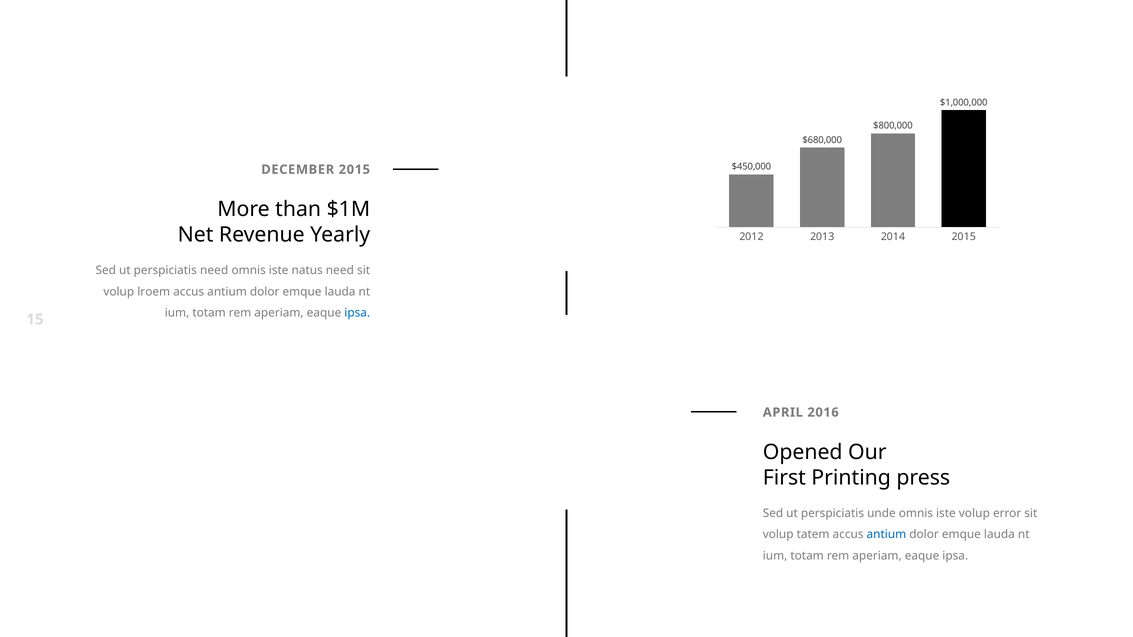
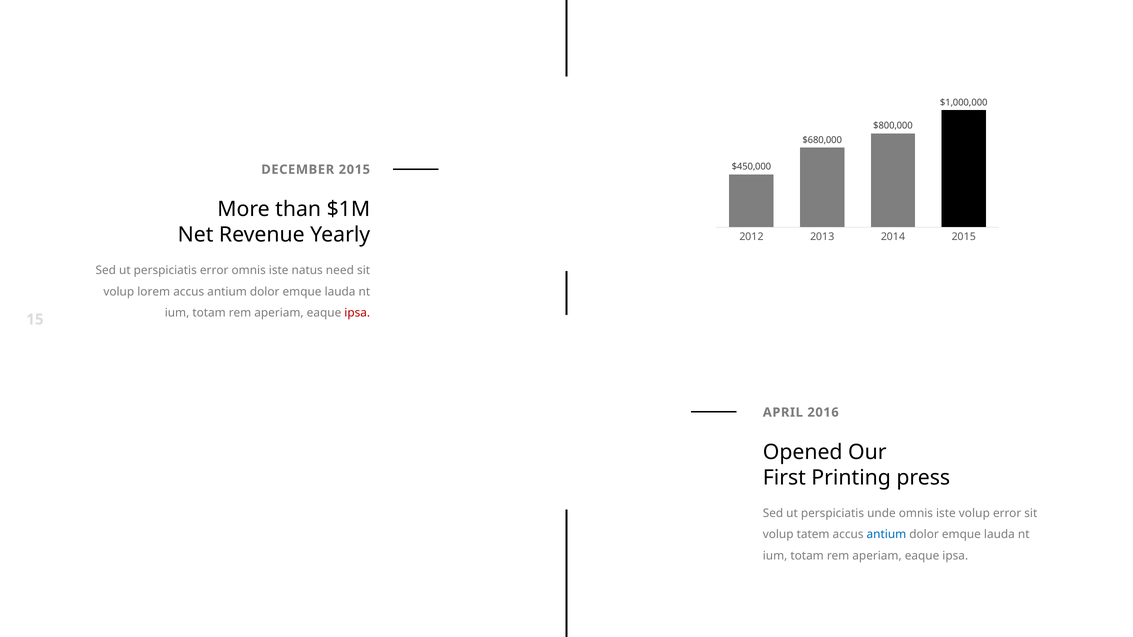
perspiciatis need: need -> error
lroem: lroem -> lorem
ipsa at (357, 313) colour: blue -> red
